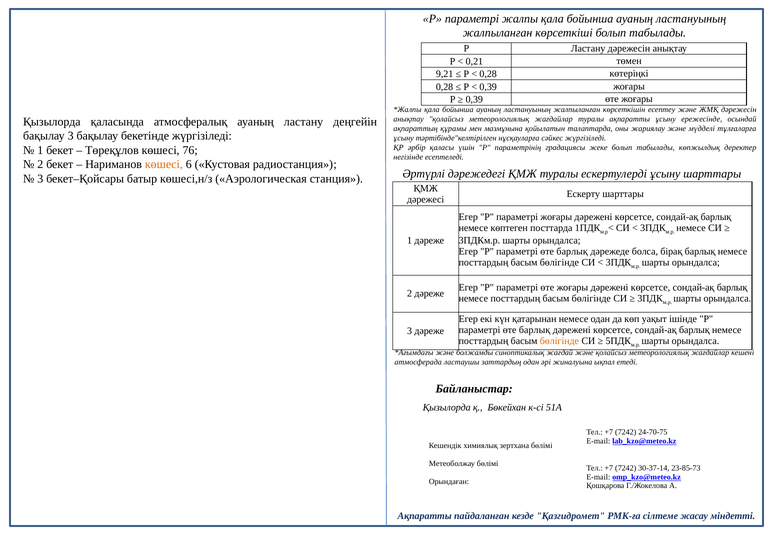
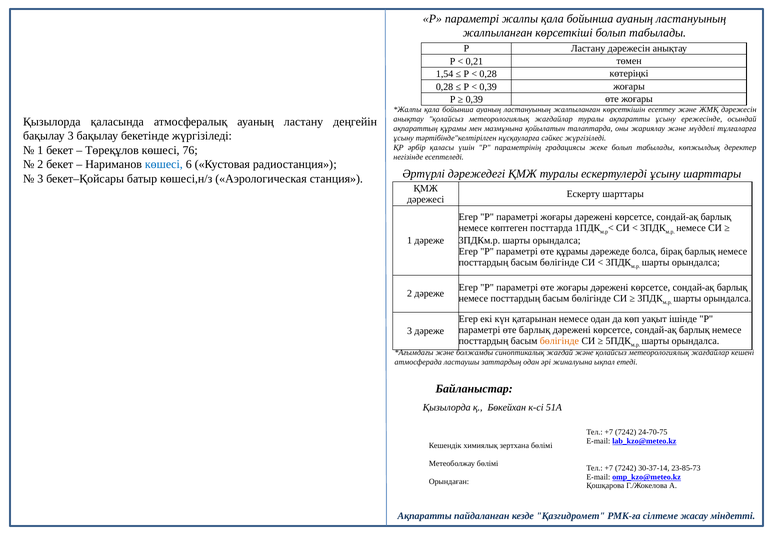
9,21: 9,21 -> 1,54
көшесі at (164, 164) colour: orange -> blue
P параметрі өте барлық: барлық -> құрамы
